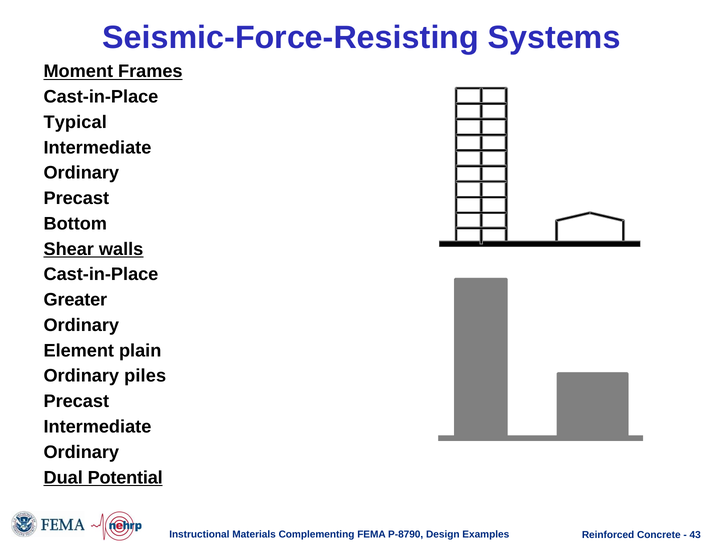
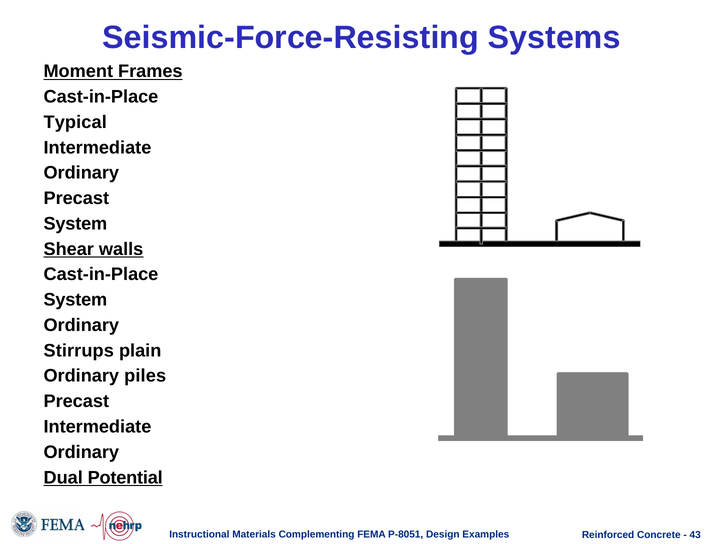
Bottom at (75, 224): Bottom -> System
Greater at (75, 300): Greater -> System
Element: Element -> Stirrups
P-8790: P-8790 -> P-8051
